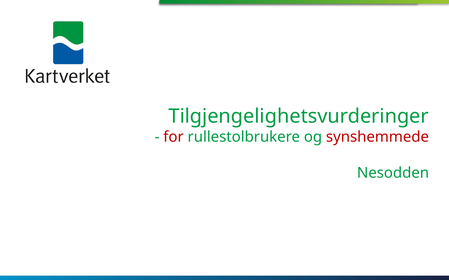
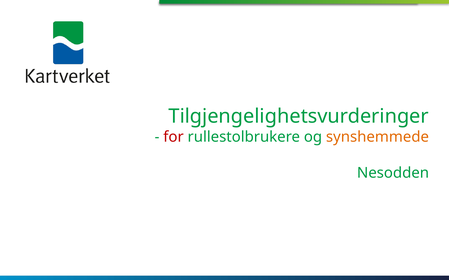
synshemmede colour: red -> orange
